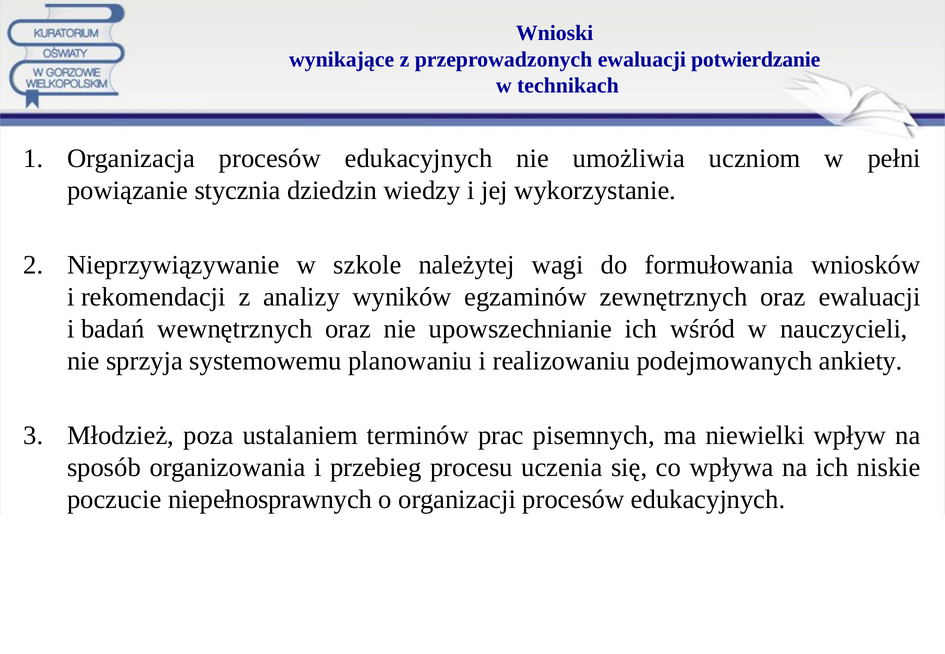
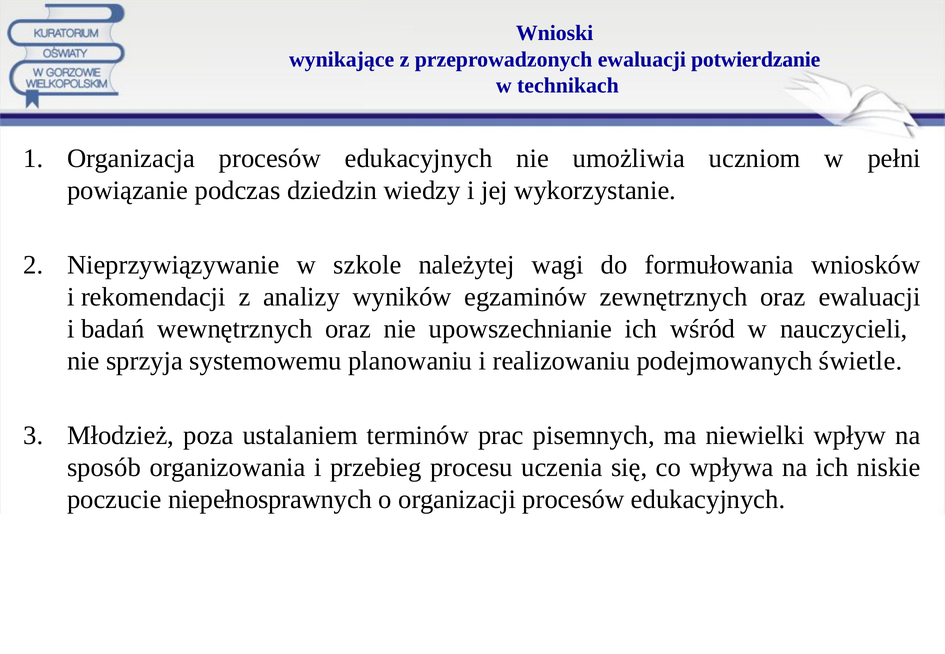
stycznia: stycznia -> podczas
ankiety: ankiety -> świetle
